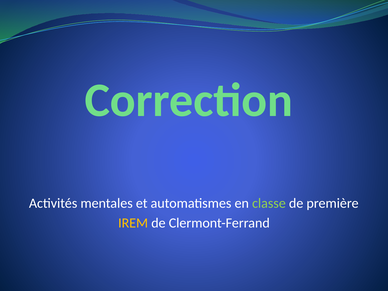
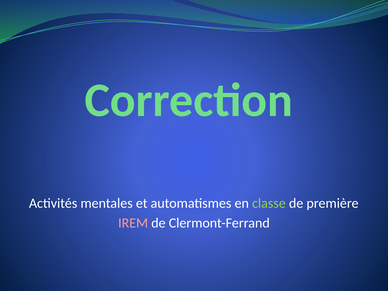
IREM colour: yellow -> pink
